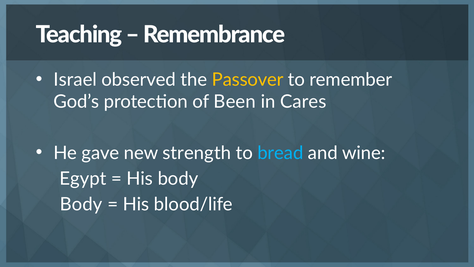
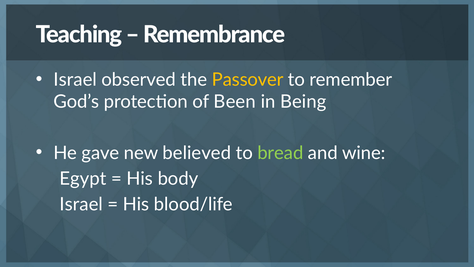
Cares: Cares -> Being
strength: strength -> believed
bread colour: light blue -> light green
Body at (81, 204): Body -> Israel
